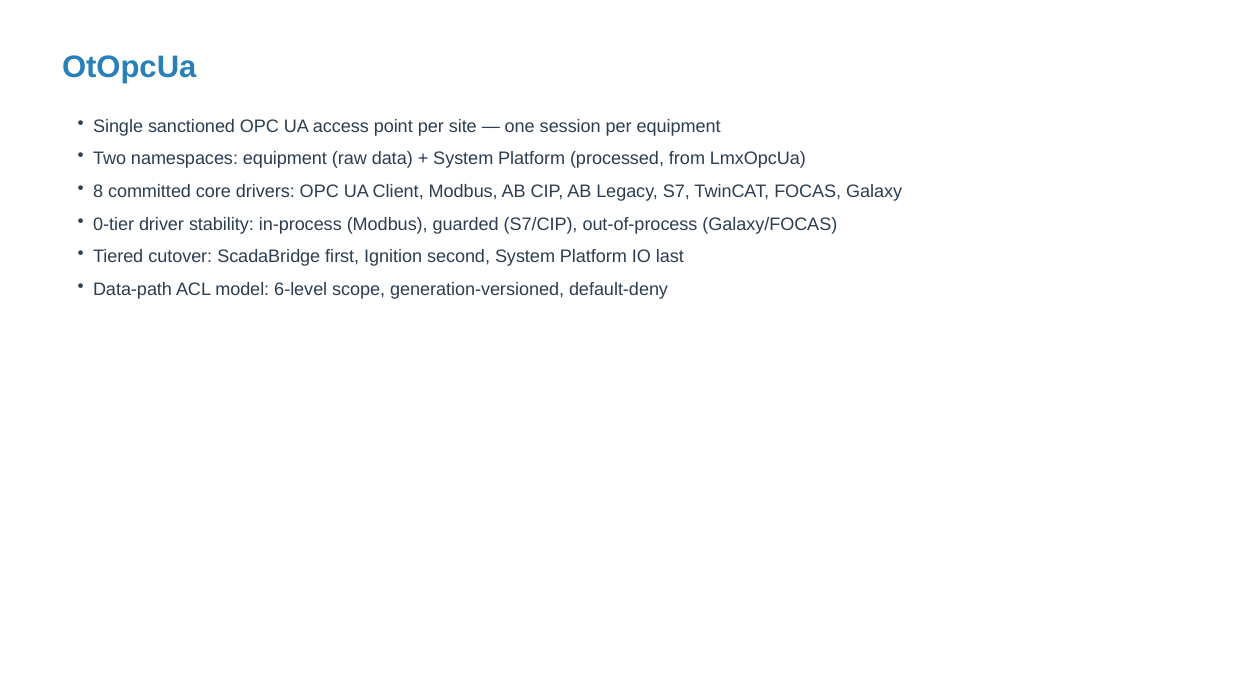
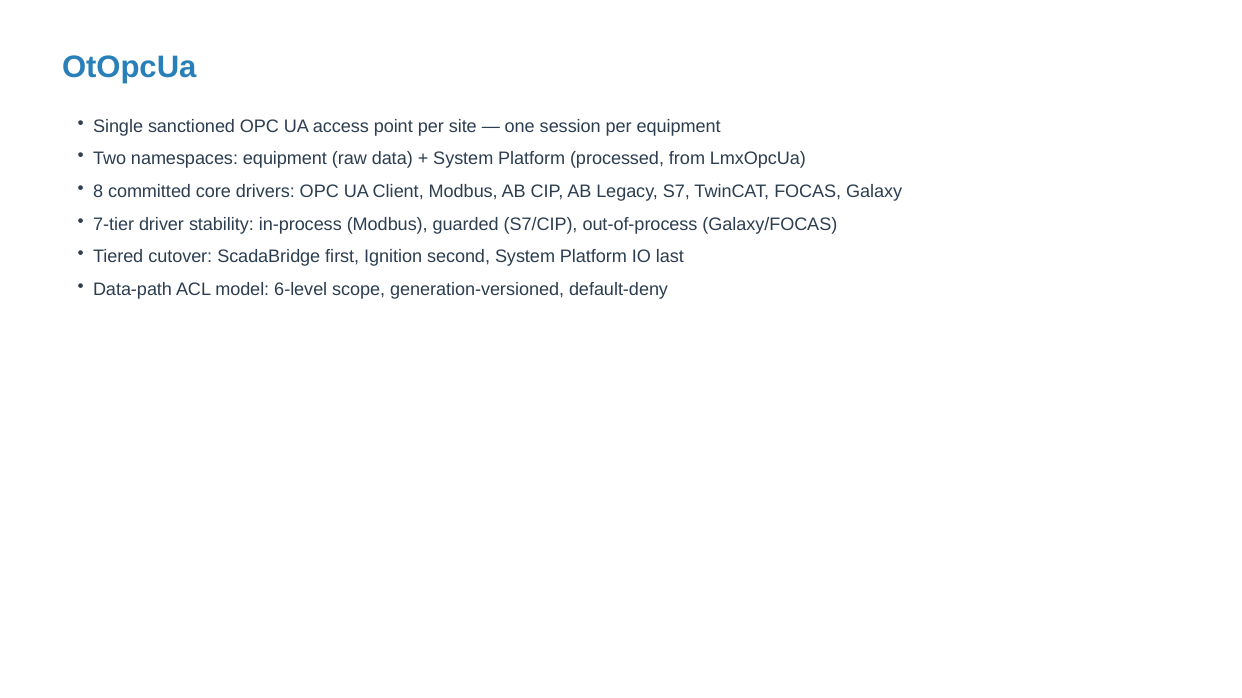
0-tier: 0-tier -> 7-tier
